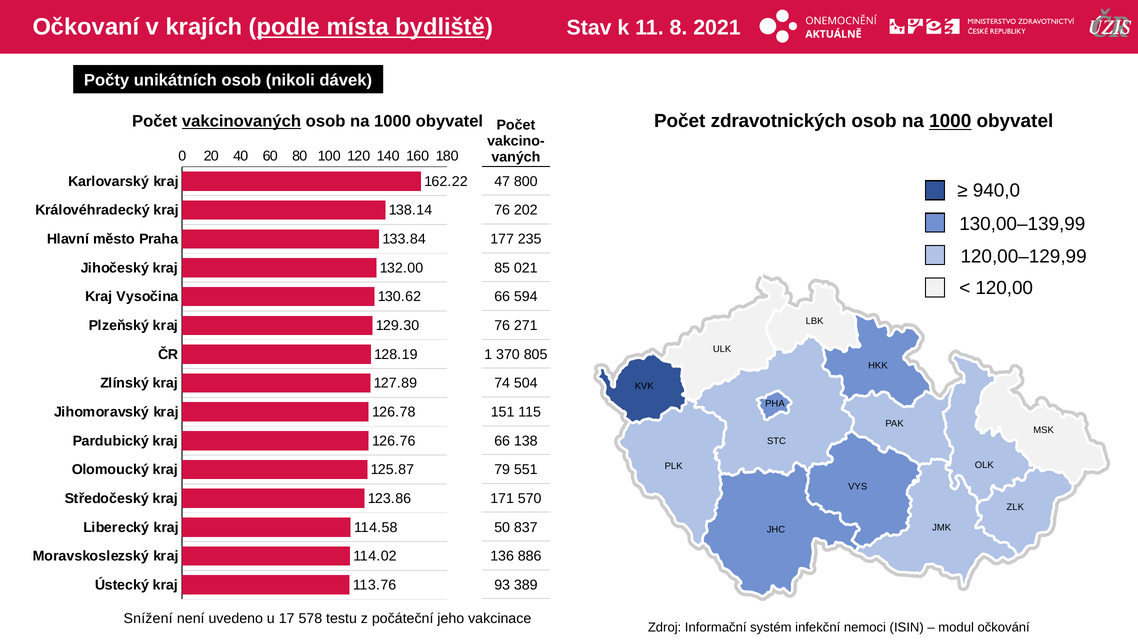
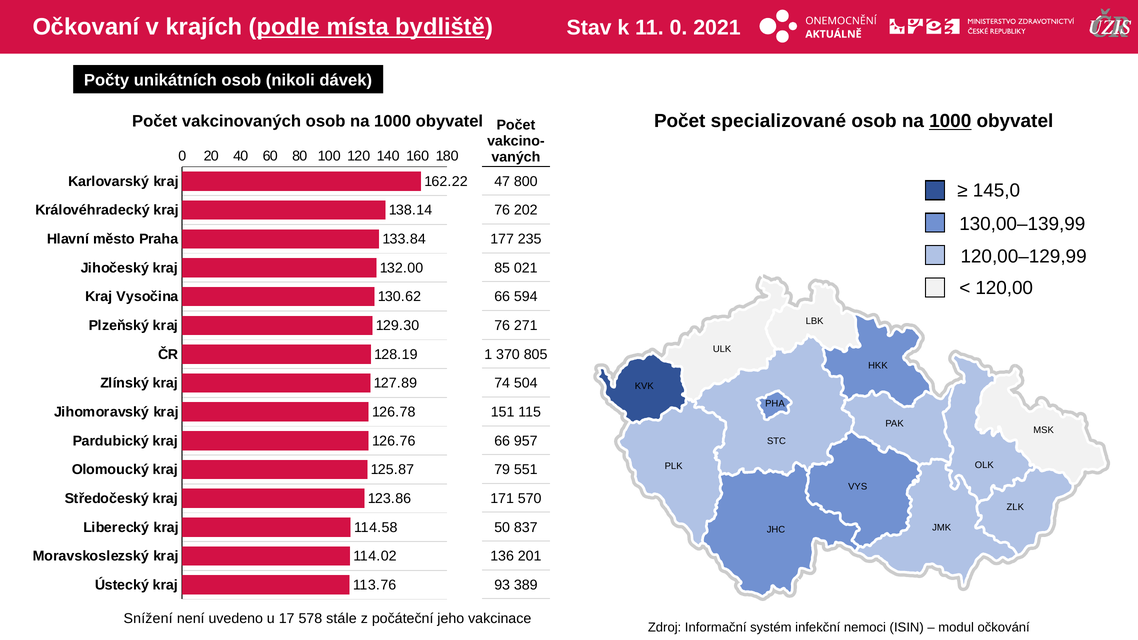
11 8: 8 -> 0
zdravotnických: zdravotnických -> specializované
vakcinovaných underline: present -> none
940,0: 940,0 -> 145,0
138: 138 -> 957
886: 886 -> 201
testu: testu -> stále
